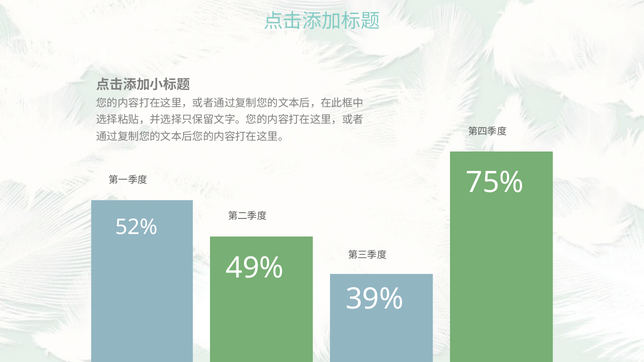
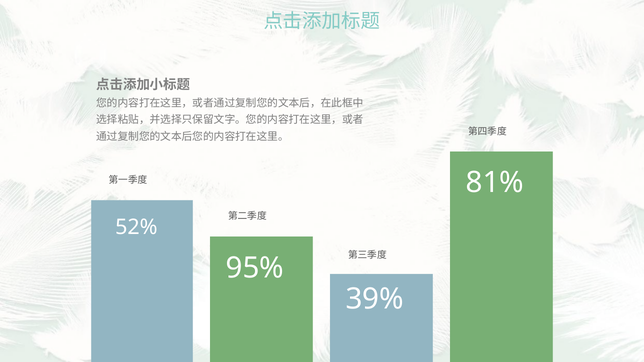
75%: 75% -> 81%
49%: 49% -> 95%
